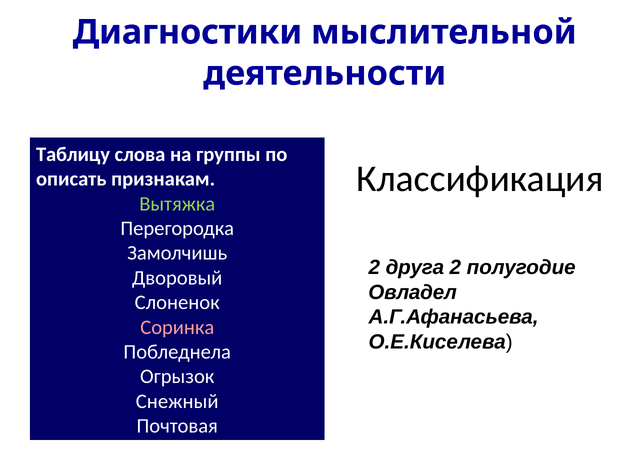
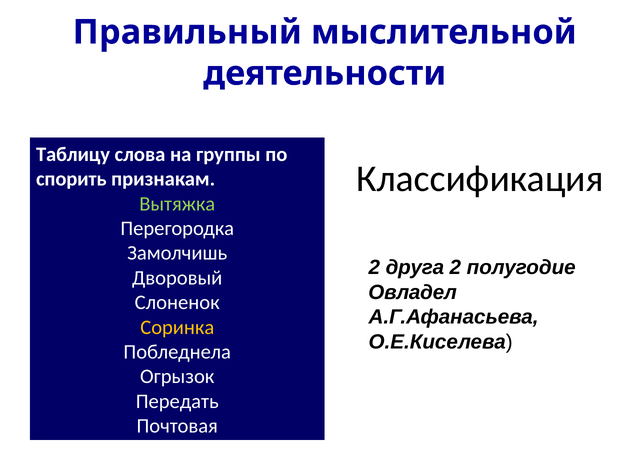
Диагностики: Диагностики -> Правильный
описать: описать -> спорить
Соринка colour: pink -> yellow
Снежный: Снежный -> Передать
